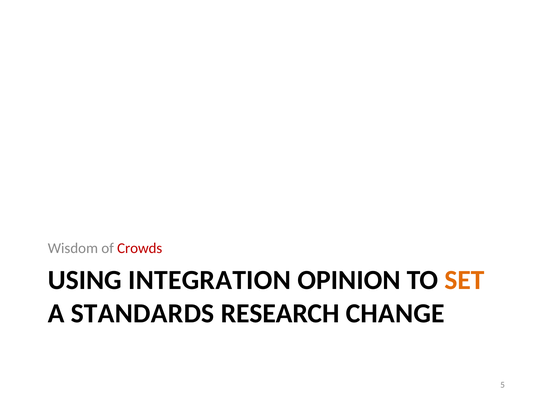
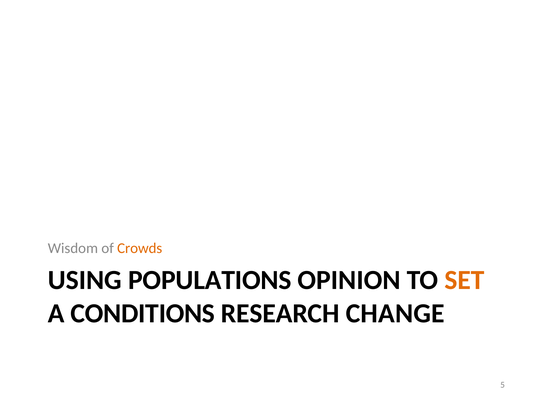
Crowds colour: red -> orange
INTEGRATION: INTEGRATION -> POPULATIONS
STANDARDS: STANDARDS -> CONDITIONS
